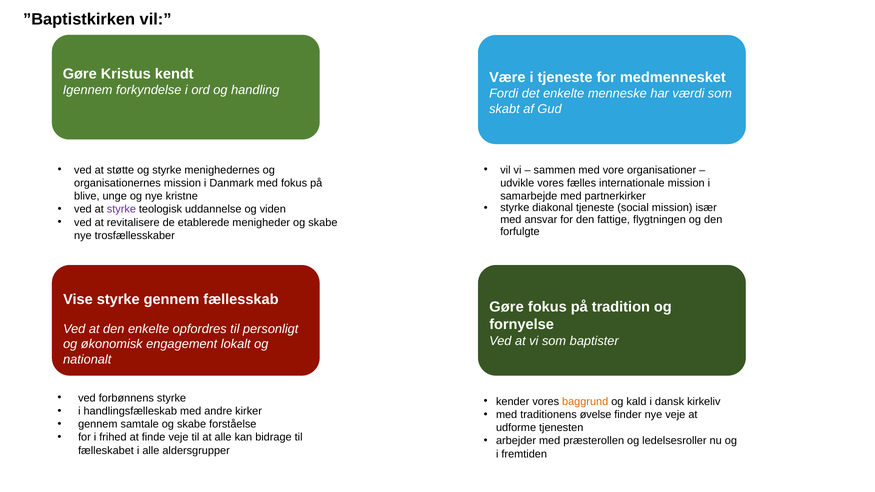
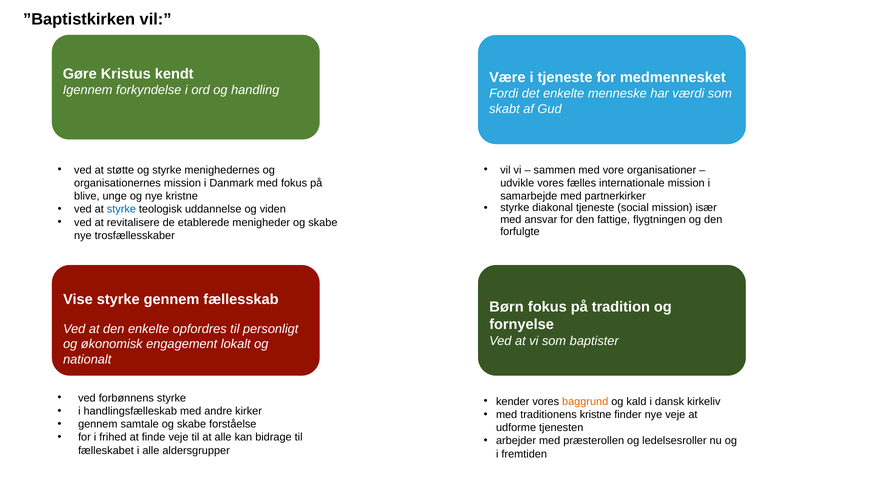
styrke at (121, 209) colour: purple -> blue
Gøre at (507, 307): Gøre -> Børn
traditionens øvelse: øvelse -> kristne
